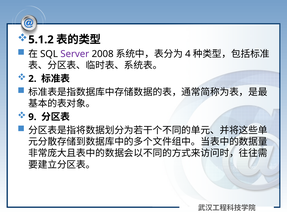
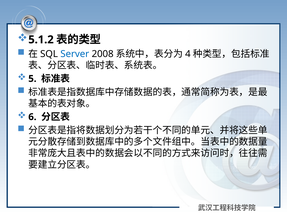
Server colour: purple -> blue
2: 2 -> 5
9: 9 -> 6
